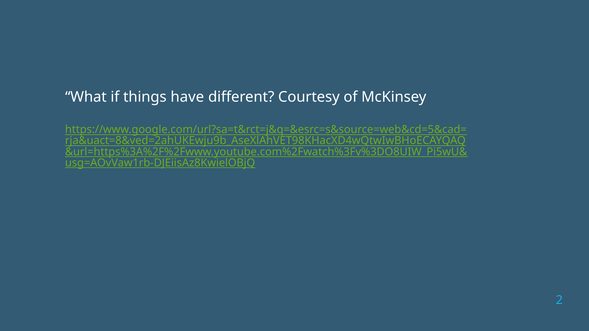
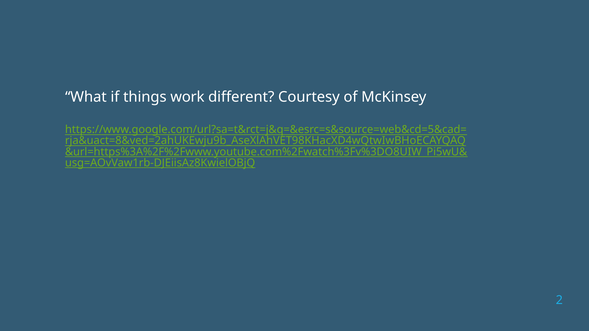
have: have -> work
